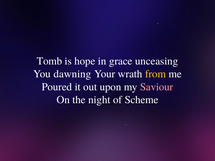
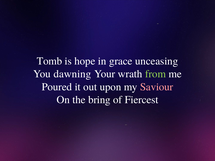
from colour: yellow -> light green
night: night -> bring
Scheme: Scheme -> Fiercest
